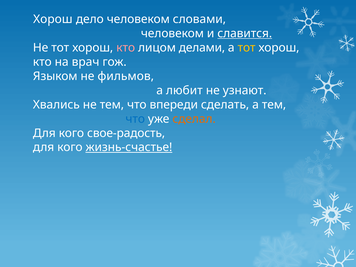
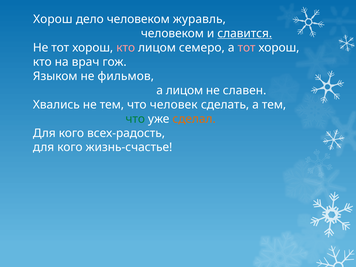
словами: словами -> журавль
делами: делами -> семеро
тот at (247, 48) colour: yellow -> pink
а любит: любит -> лицом
узнают: узнают -> славен
впереди: впереди -> человек
что at (135, 119) colour: blue -> green
свое-радость: свое-радость -> всех-радость
жизнь-счастье underline: present -> none
